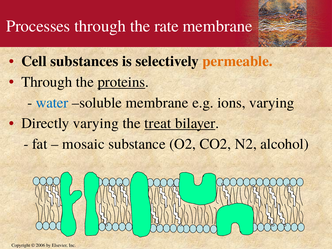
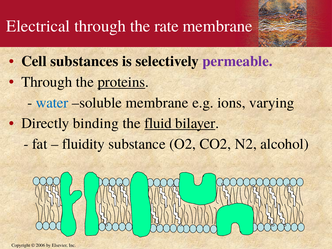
Processes: Processes -> Electrical
permeable colour: orange -> purple
Directly varying: varying -> binding
treat: treat -> fluid
mosaic: mosaic -> fluidity
